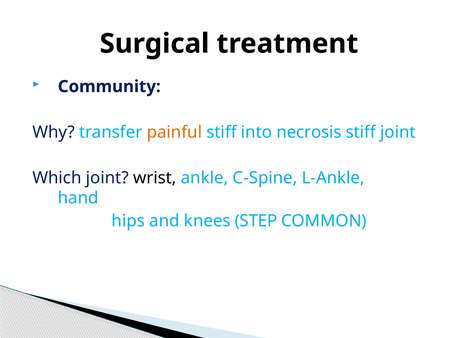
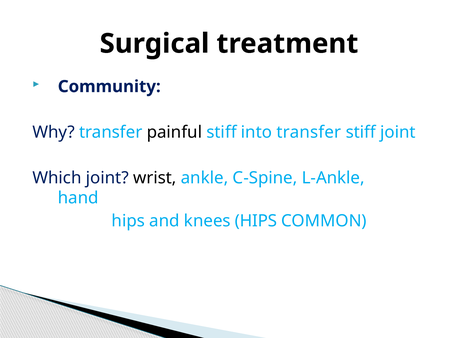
painful colour: orange -> black
into necrosis: necrosis -> transfer
knees STEP: STEP -> HIPS
